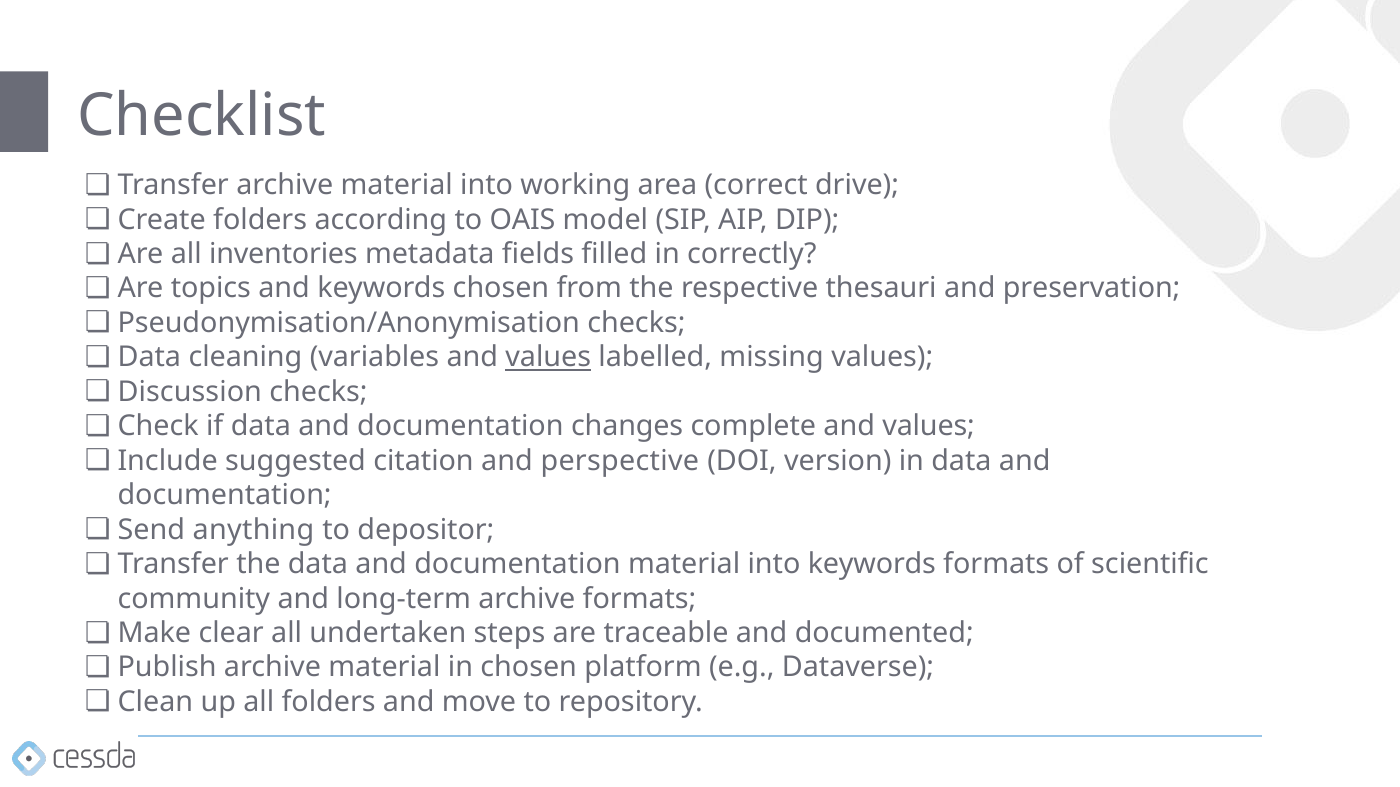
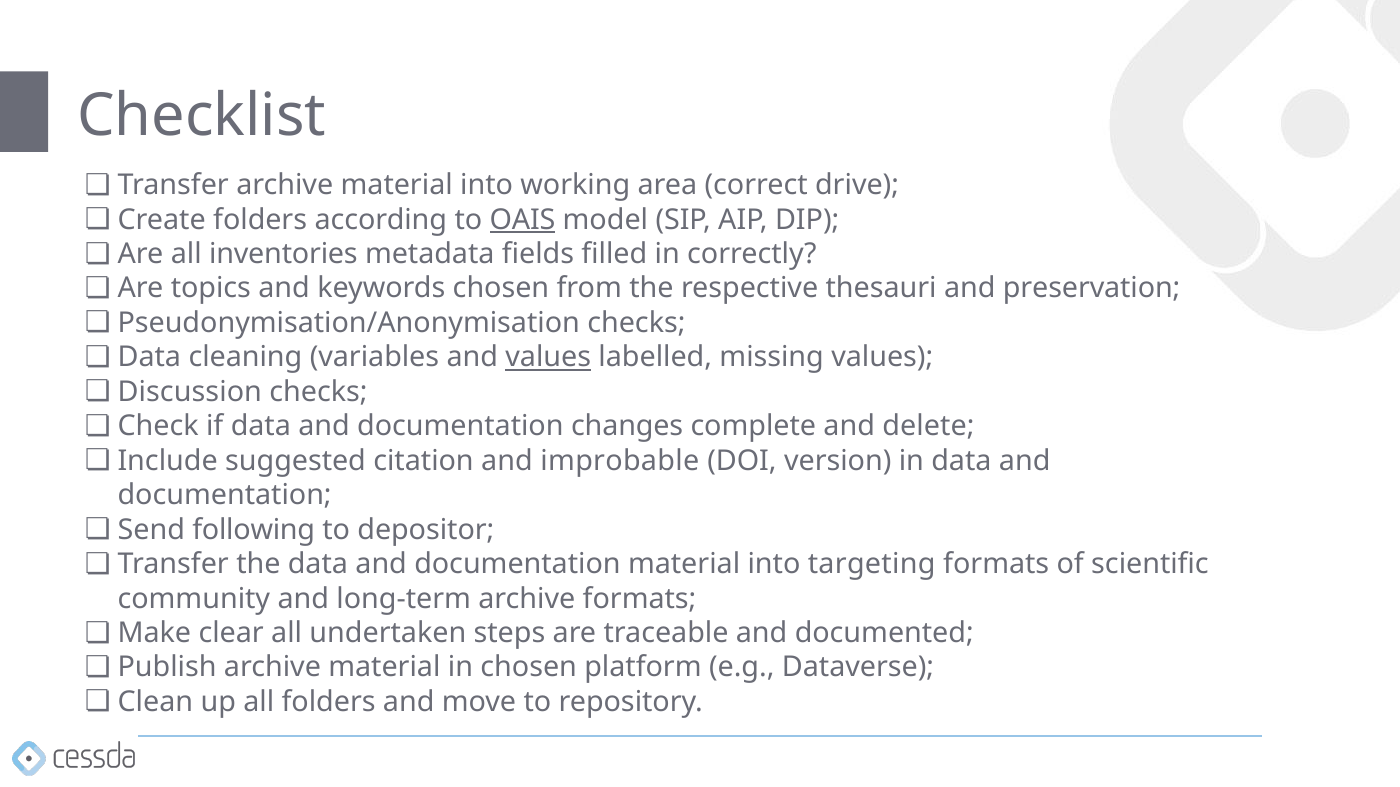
OAIS underline: none -> present
complete and values: values -> delete
perspective: perspective -> improbable
anything: anything -> following
into keywords: keywords -> targeting
